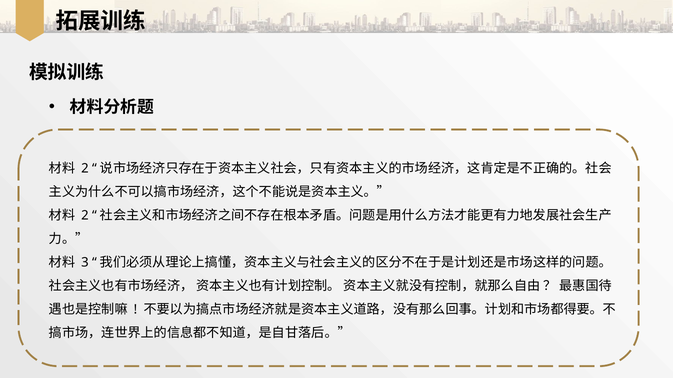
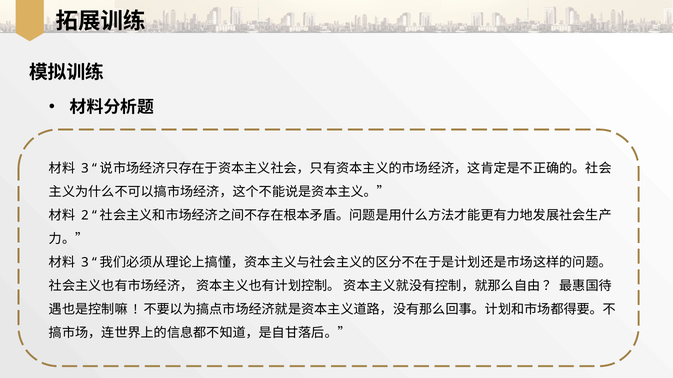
2 at (85, 169): 2 -> 3
